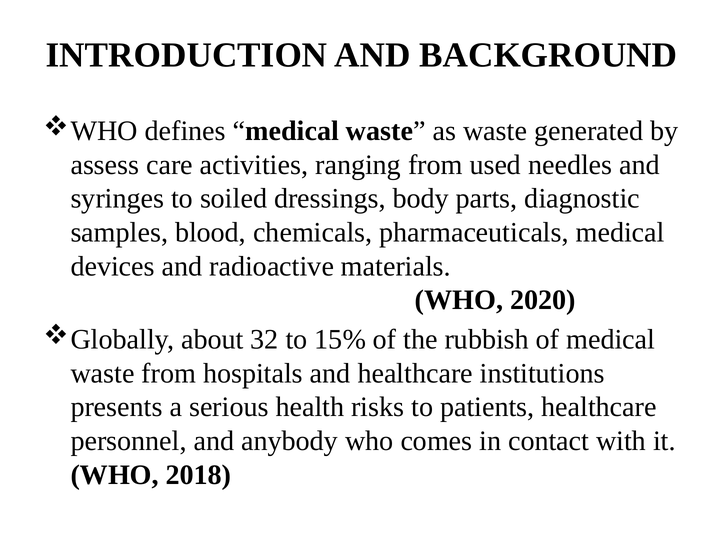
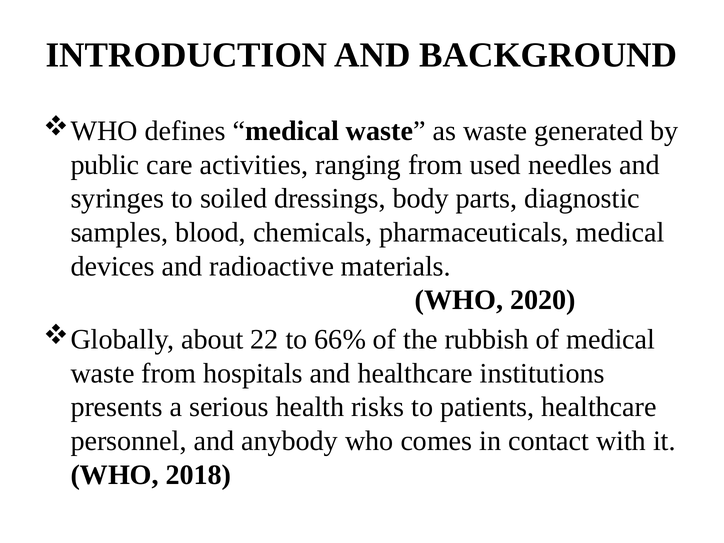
assess: assess -> public
32: 32 -> 22
15%: 15% -> 66%
